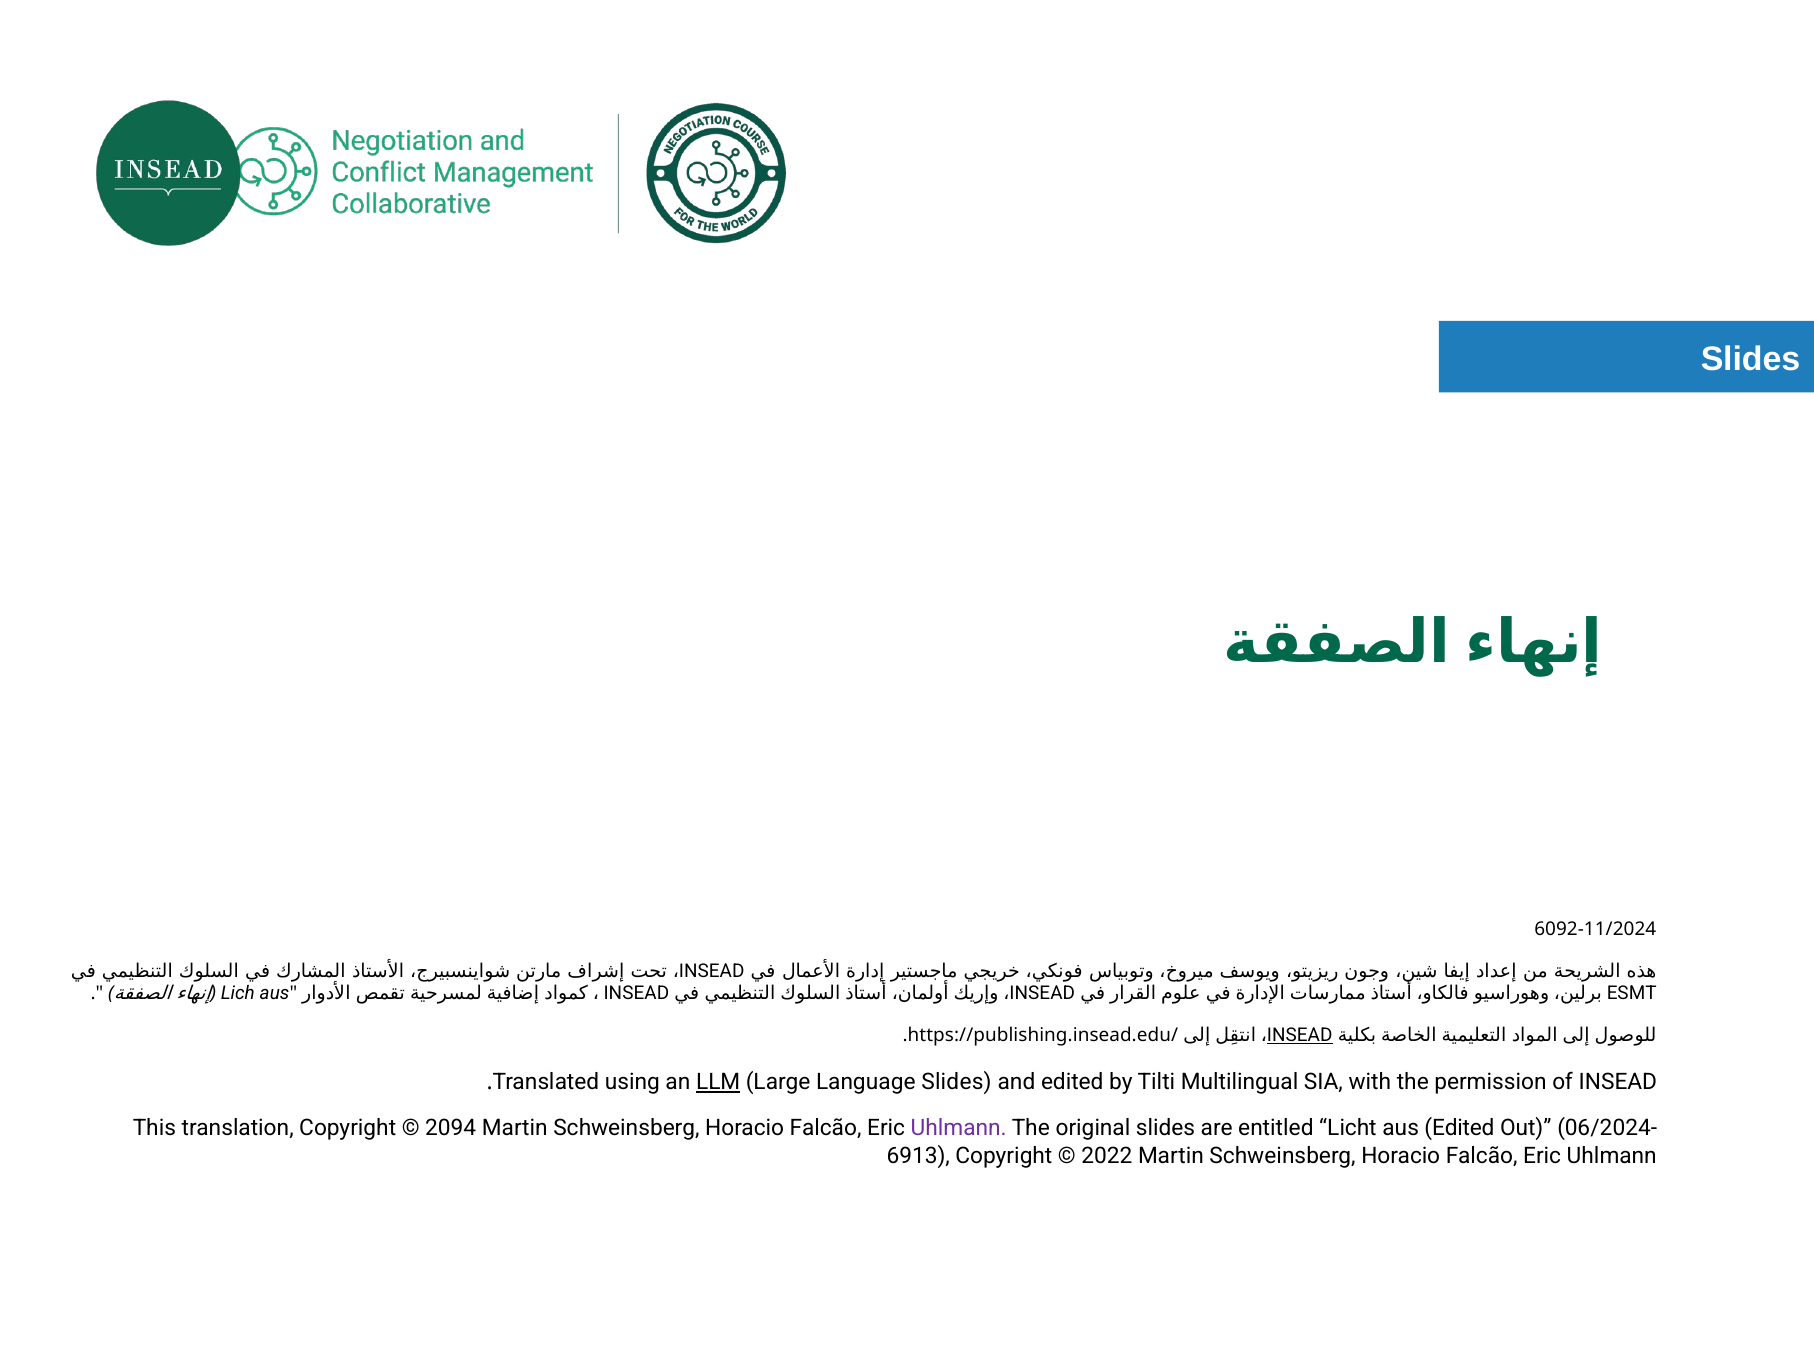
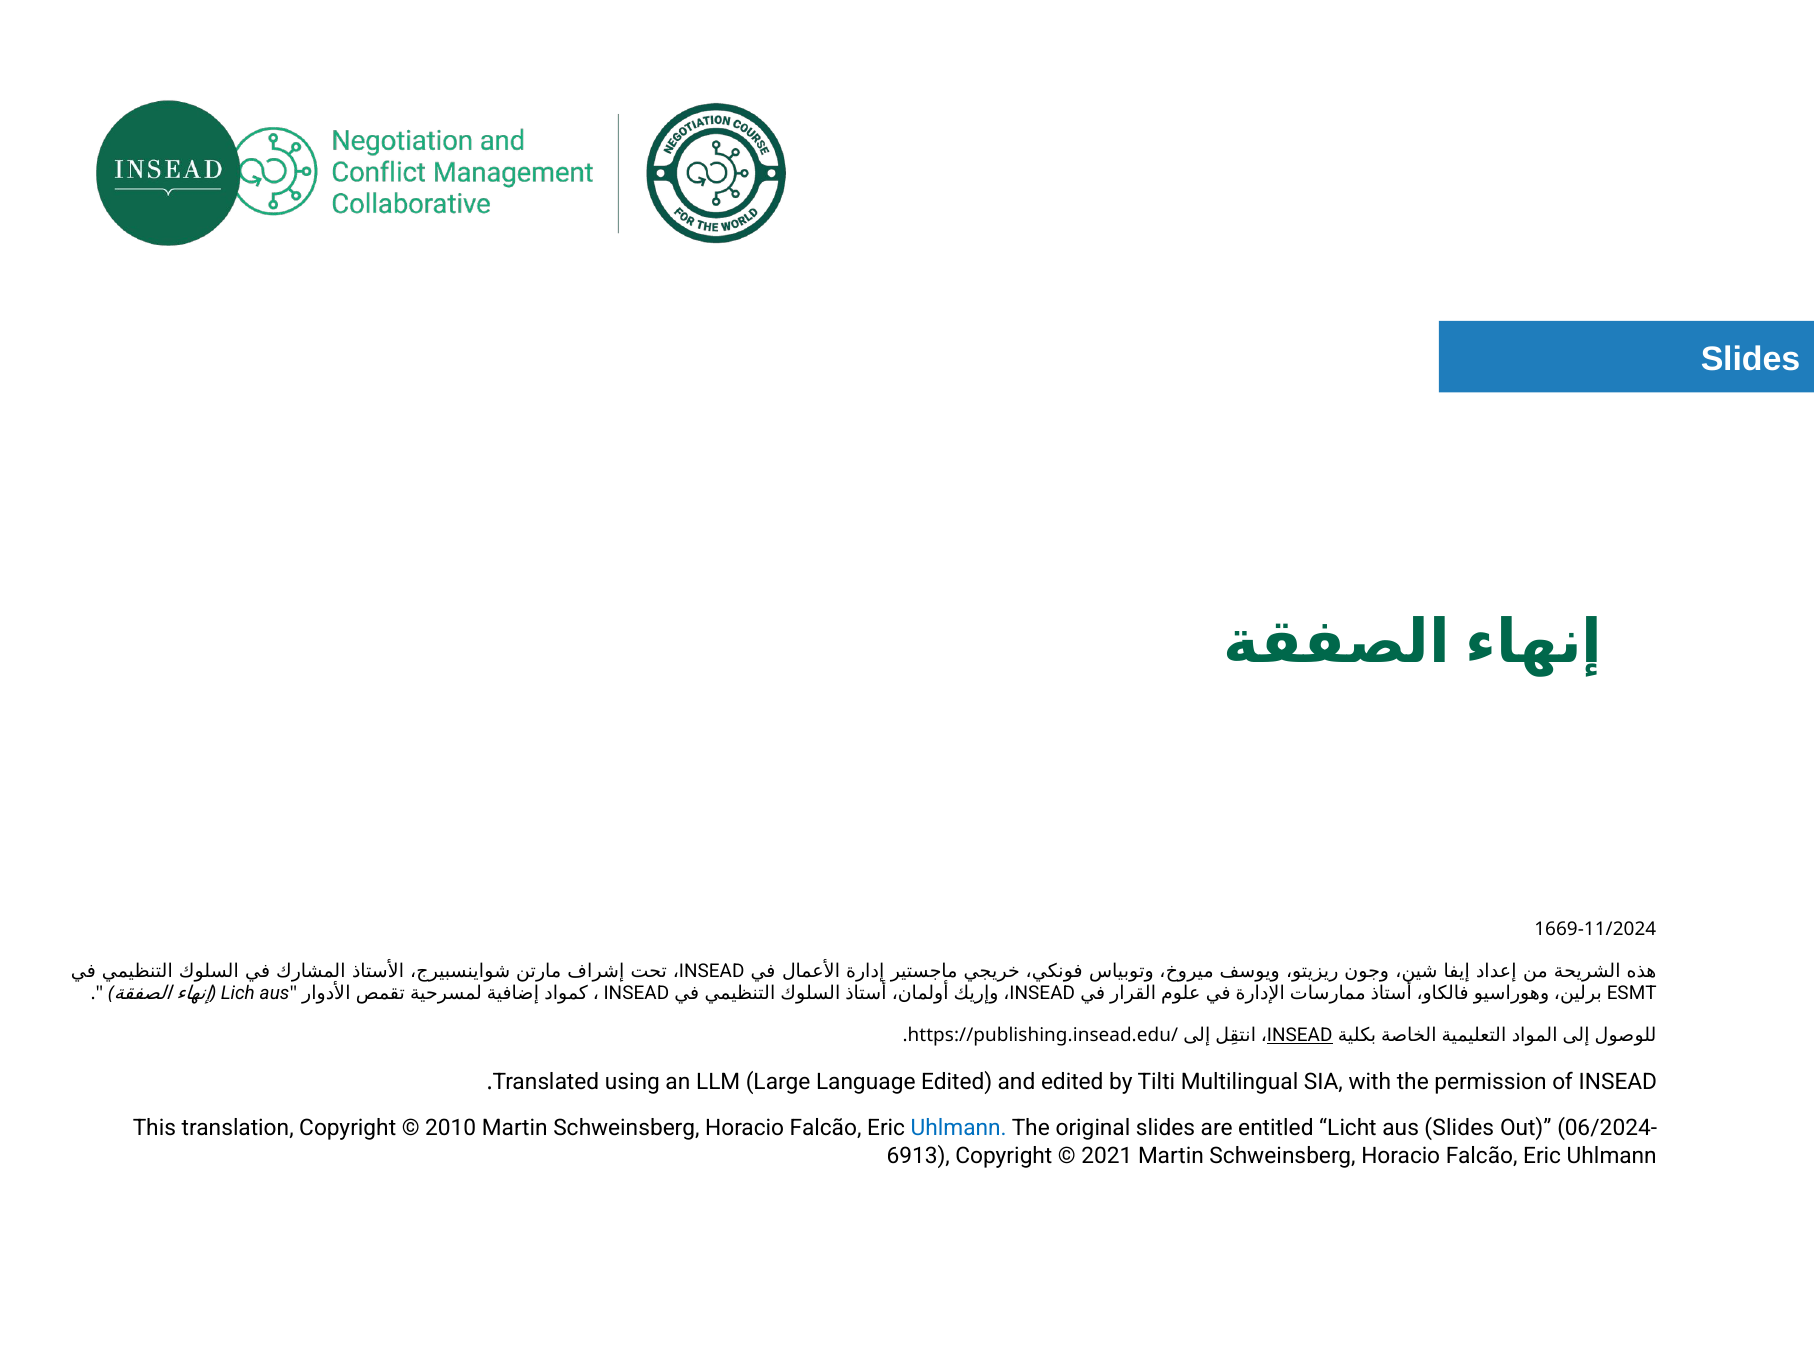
6092-11/2024: 6092-11/2024 -> 1669-11/2024
LLM underline: present -> none
Language Slides: Slides -> Edited
2094: 2094 -> 2010
Uhlmann at (959, 1129) colour: purple -> blue
aus Edited: Edited -> Slides
2022: 2022 -> 2021
